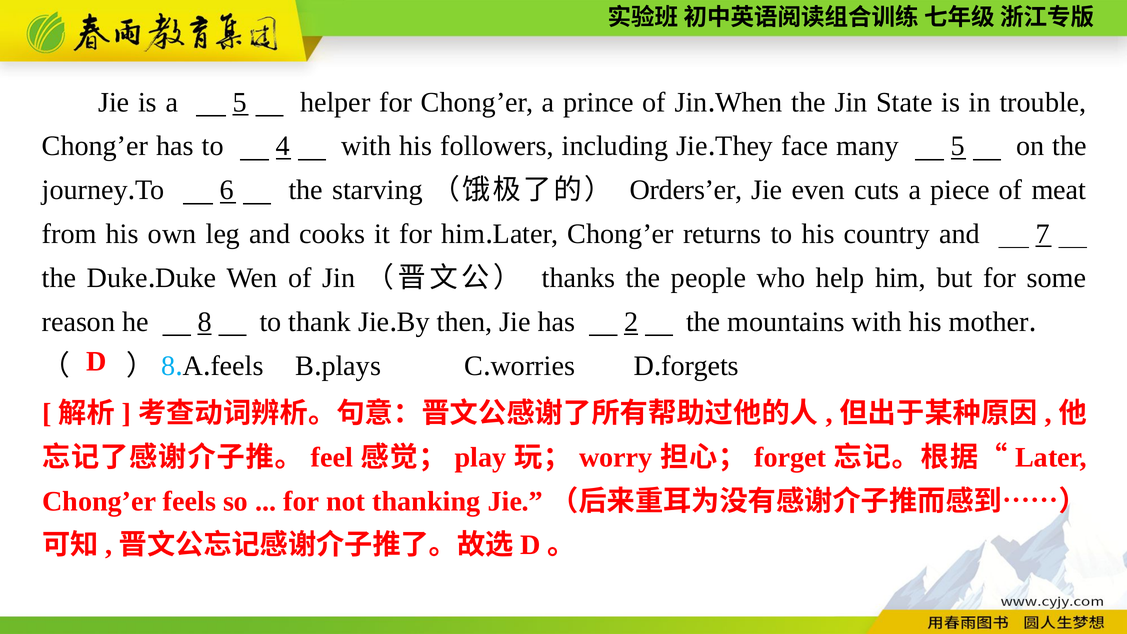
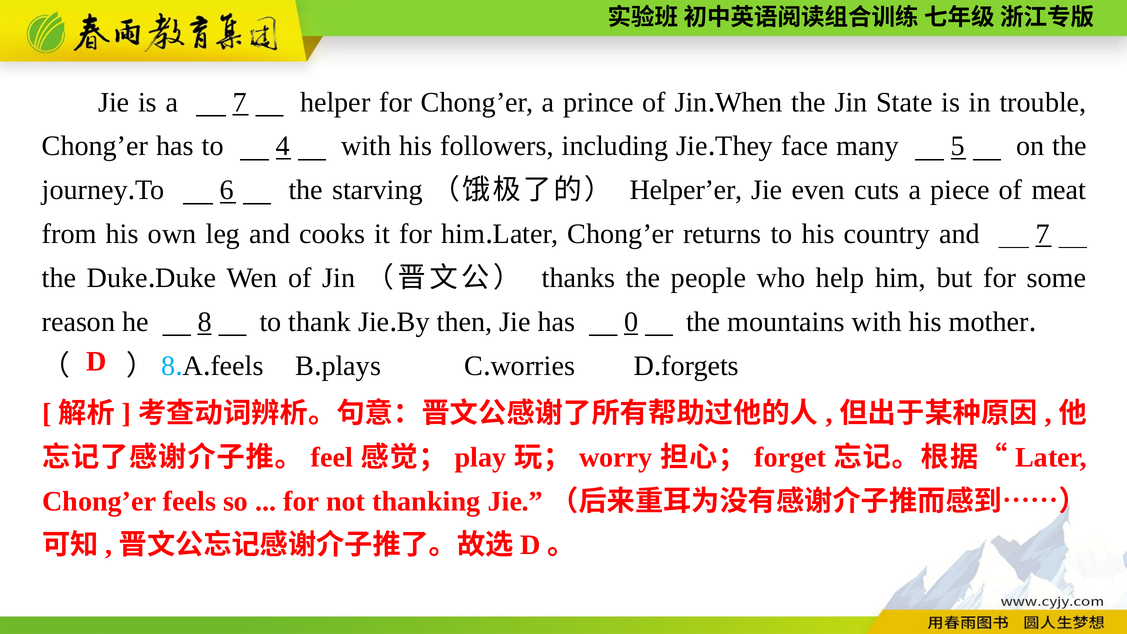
a 5: 5 -> 7
Orders’er: Orders’er -> Helper’er
2: 2 -> 0
